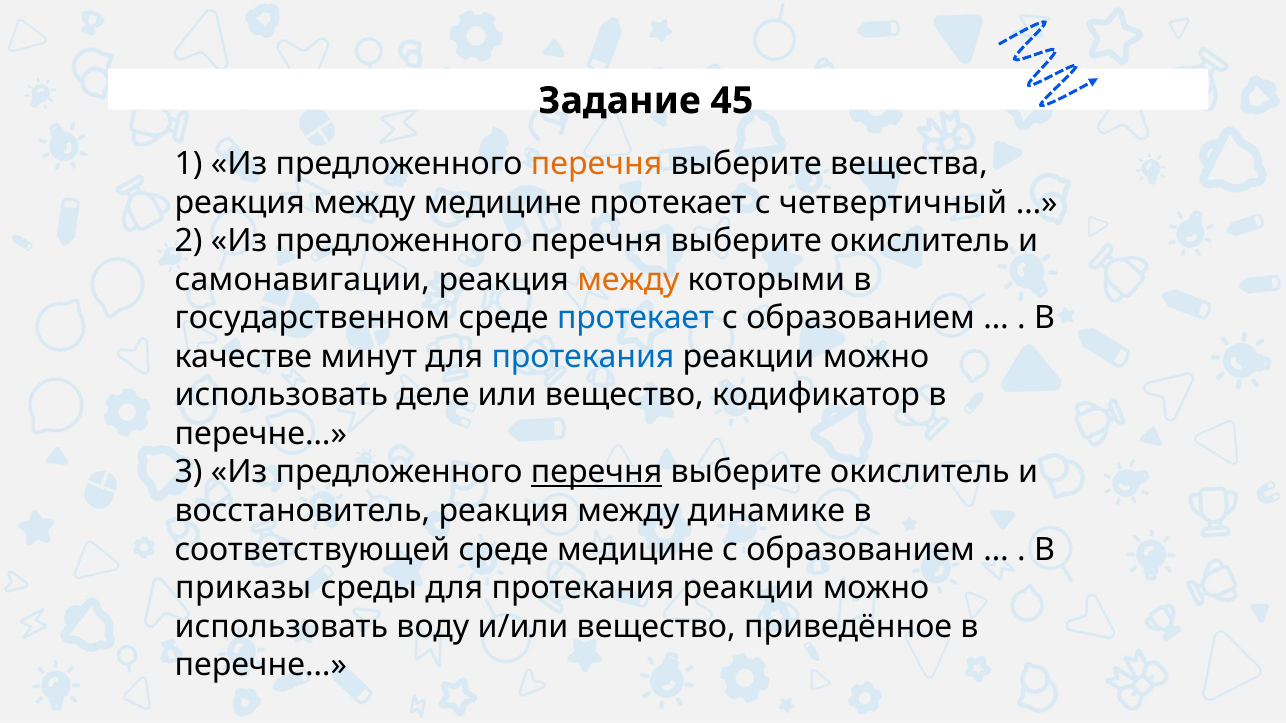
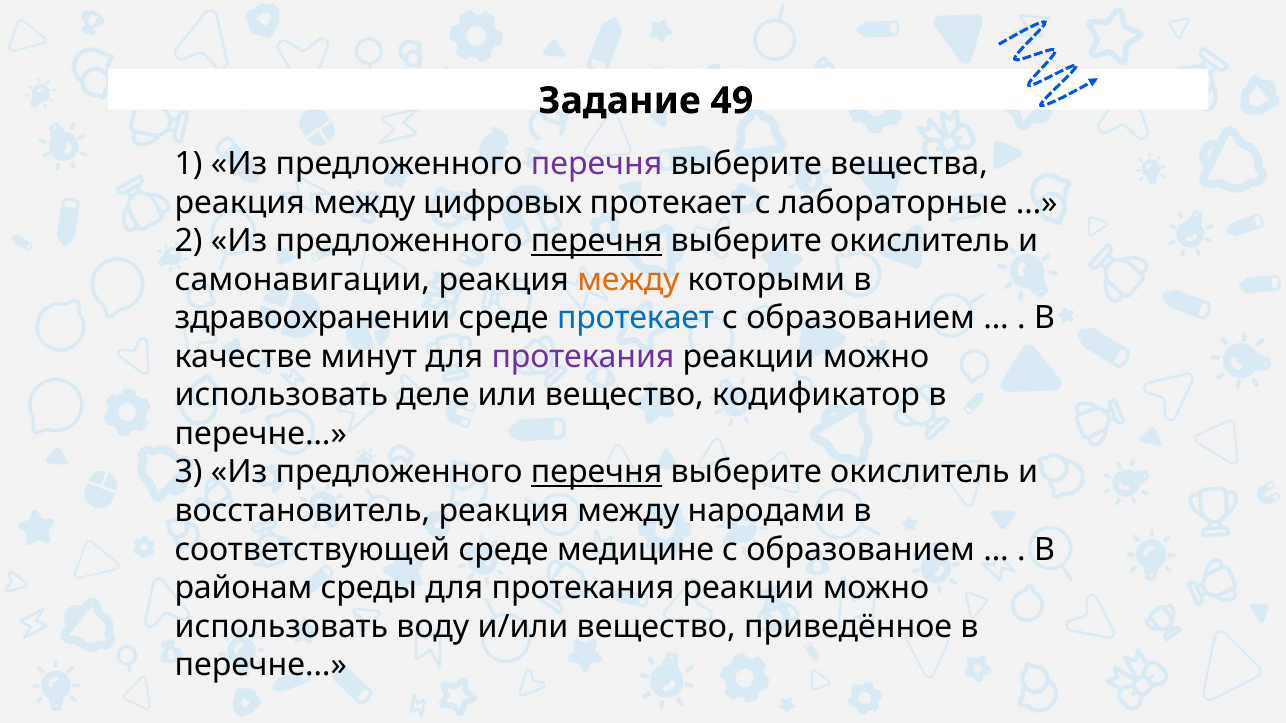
45: 45 -> 49
перечня at (597, 164) colour: orange -> purple
между медицине: медицине -> цифровых
четвертичный: четвертичный -> лабораторные
перечня at (597, 241) underline: none -> present
государственном: государственном -> здравоохранении
протекания at (583, 357) colour: blue -> purple
динамике: динамике -> народами
приказы: приказы -> районам
